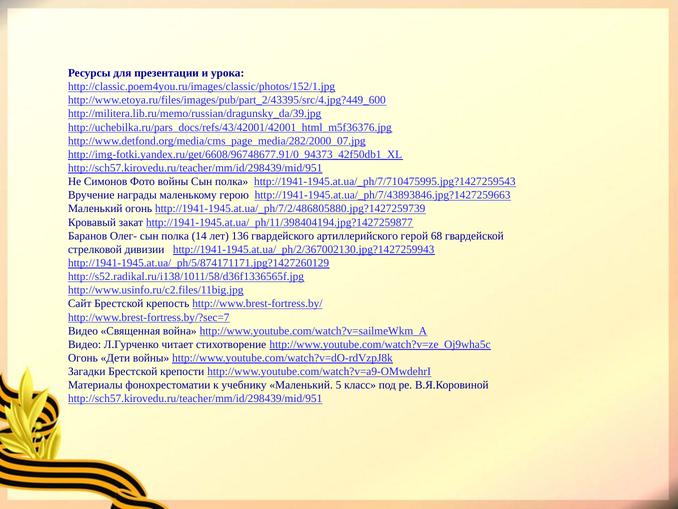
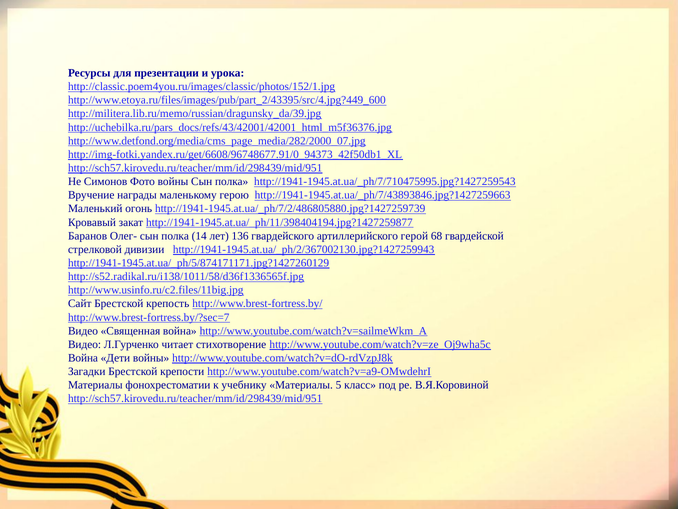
Огонь at (83, 358): Огонь -> Война
учебнику Маленький: Маленький -> Материалы
